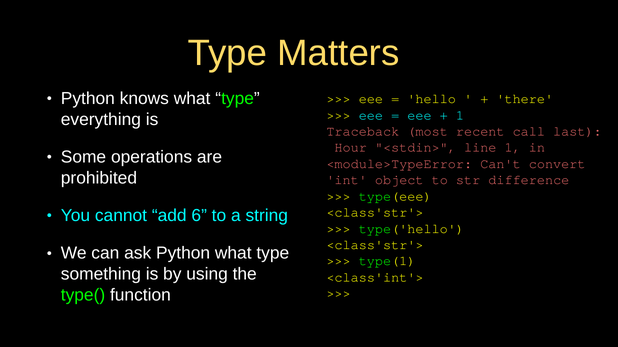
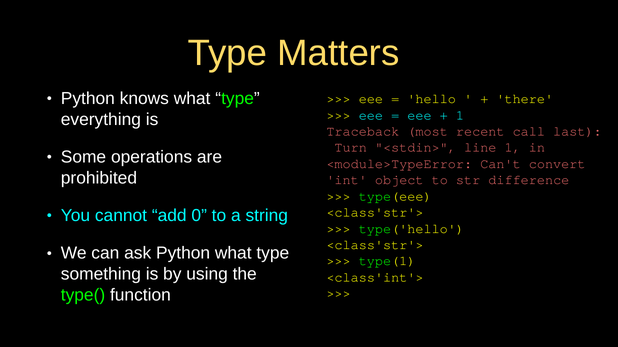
Hour: Hour -> Turn
6: 6 -> 0
